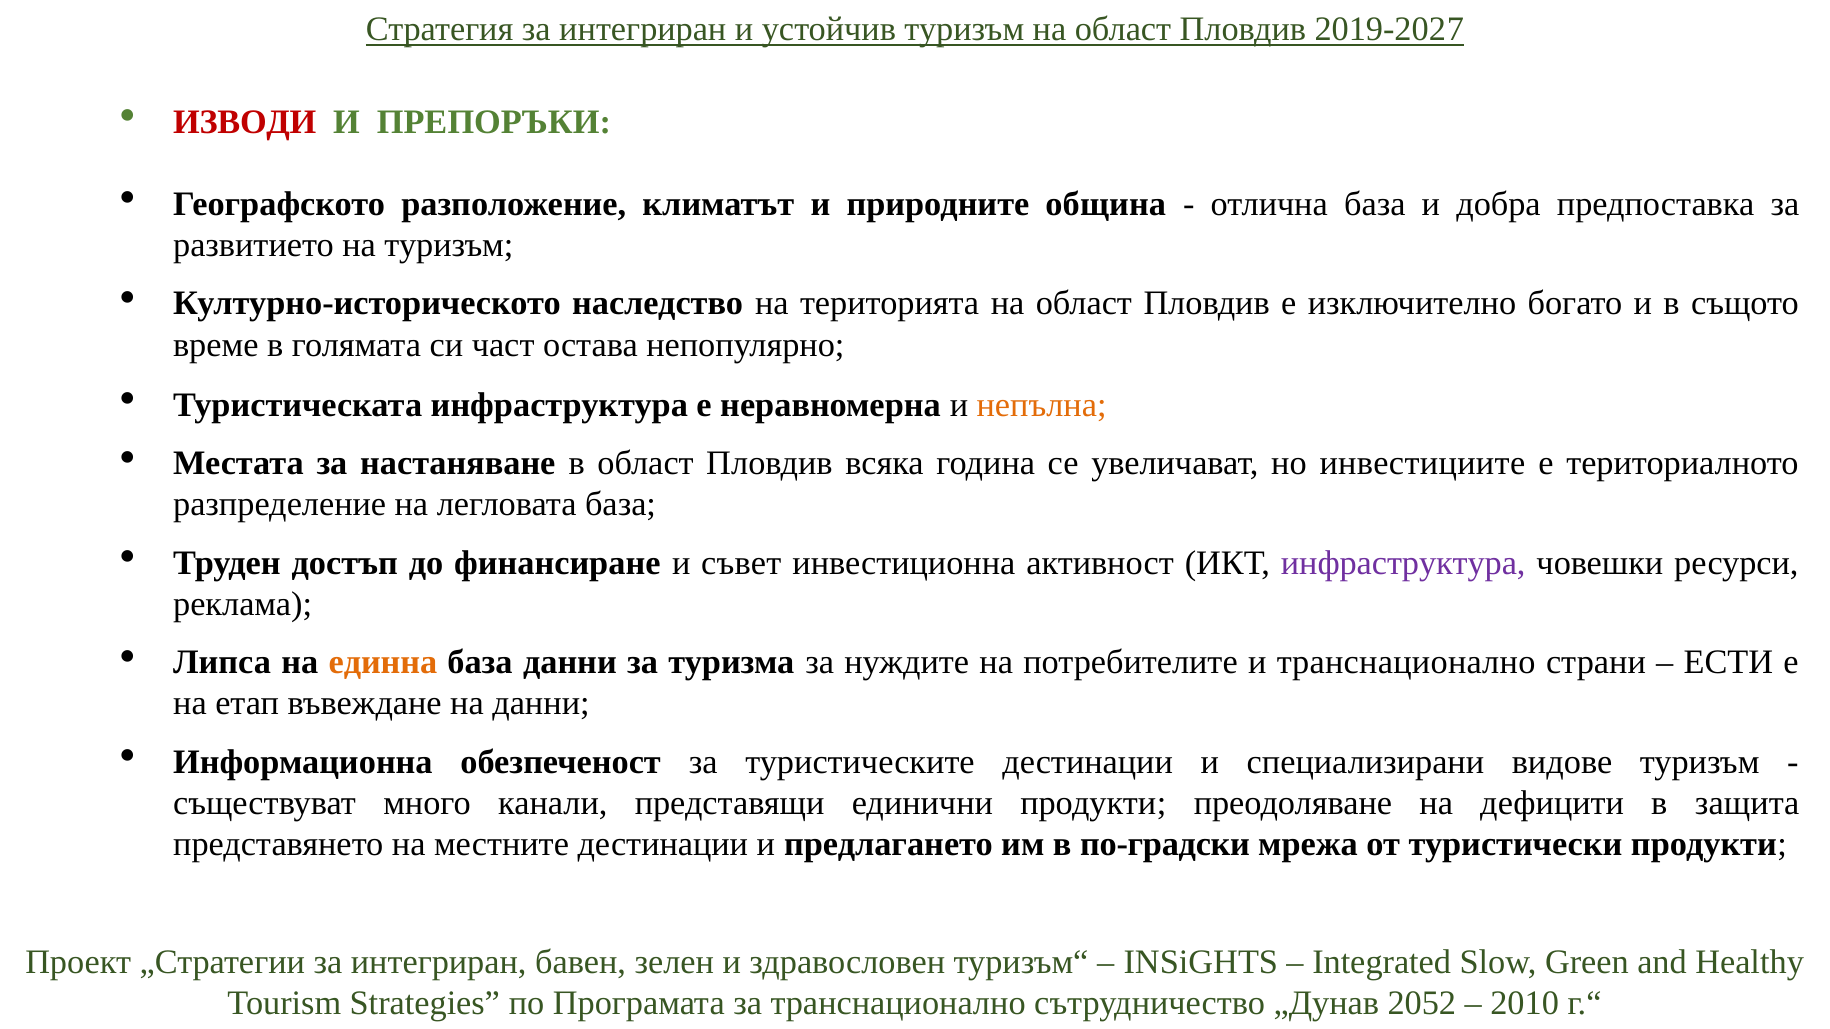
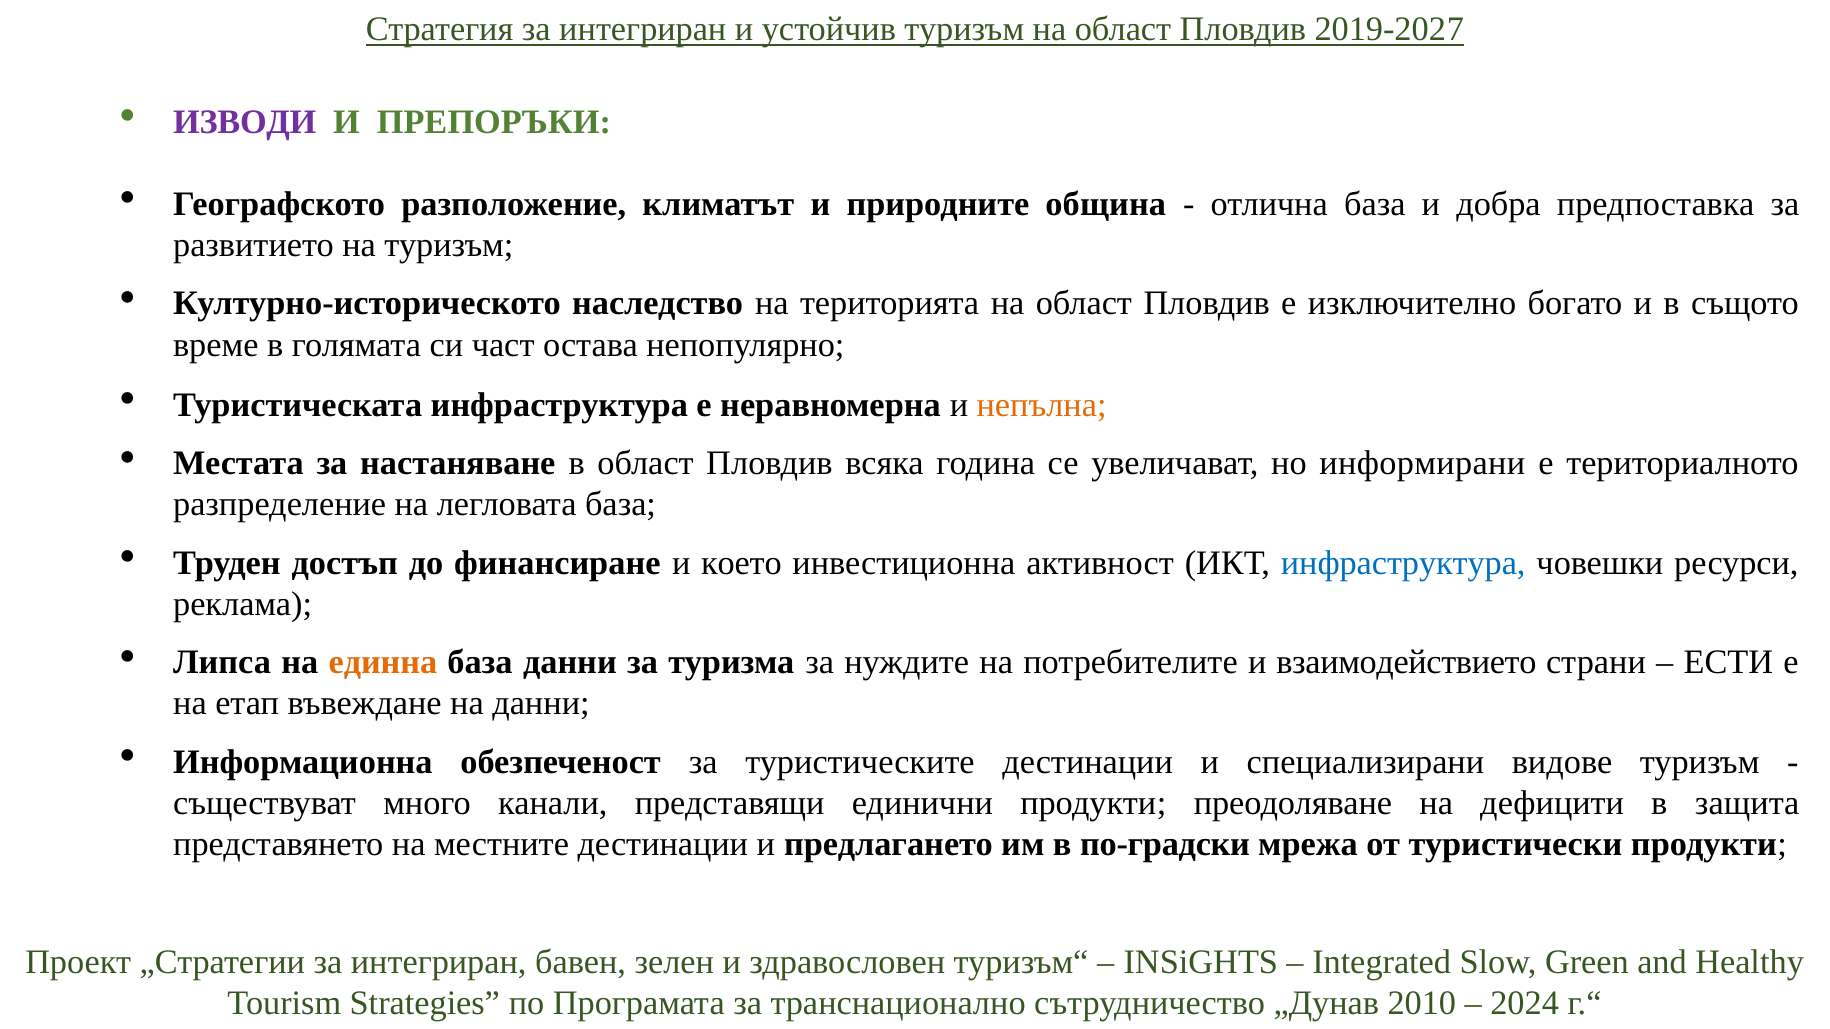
ИЗВОДИ colour: red -> purple
инвестициите: инвестициите -> информирани
съвет: съвет -> което
инфраструктура at (1403, 563) colour: purple -> blue
и транснационално: транснационално -> взаимодействието
2052: 2052 -> 2010
2010: 2010 -> 2024
